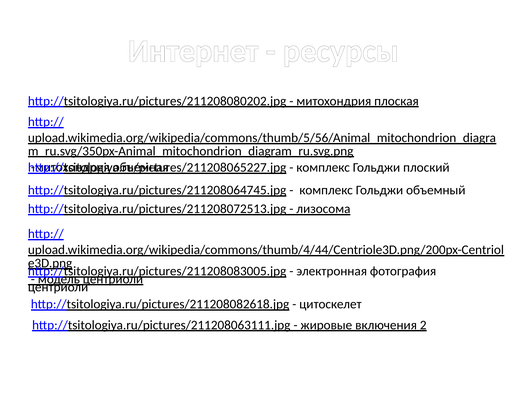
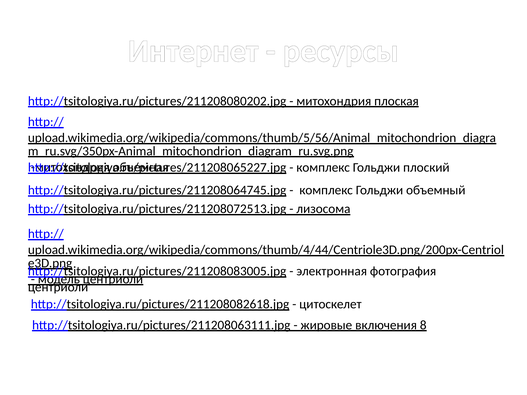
2: 2 -> 8
